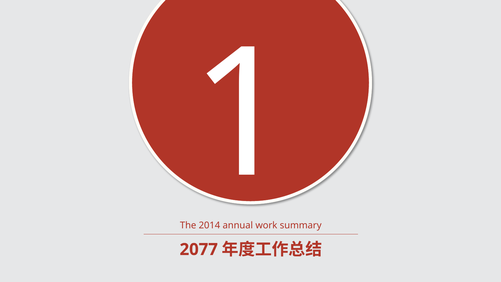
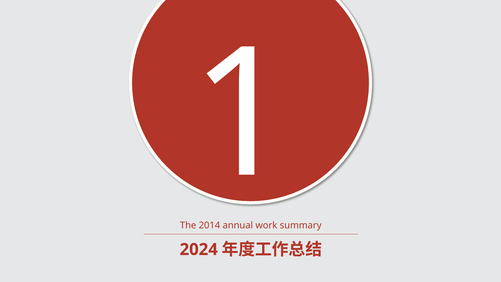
2077: 2077 -> 2024
